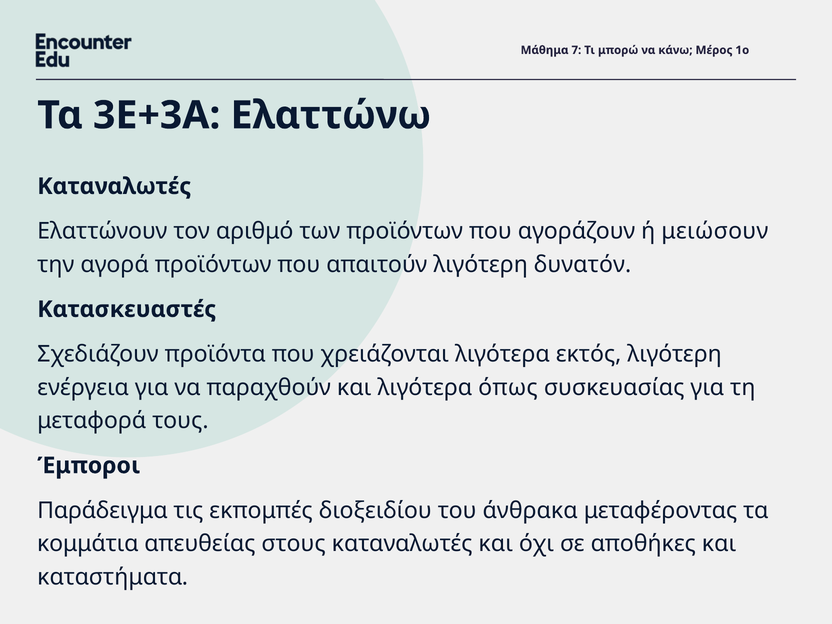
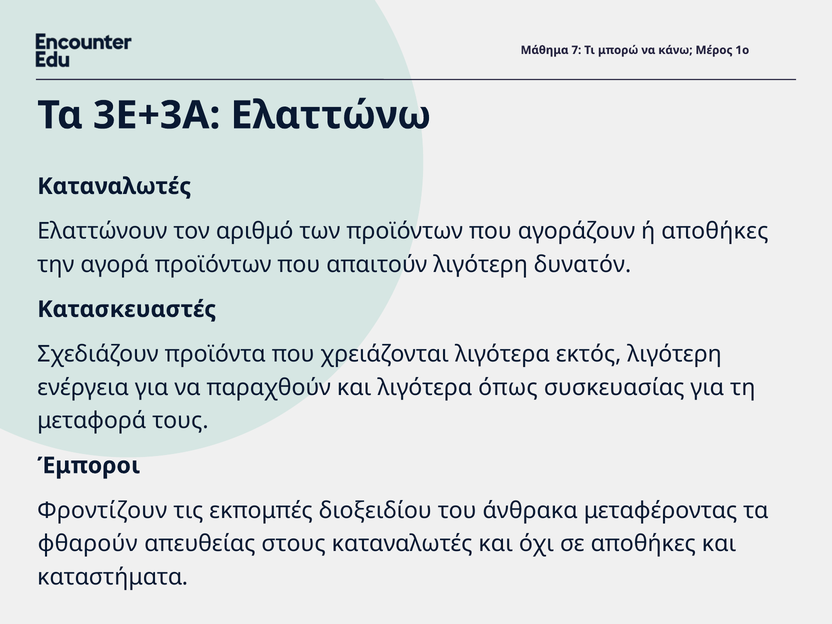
ή μειώσουν: μειώσουν -> αποθήκες
Παράδειγμα: Παράδειγμα -> Φροντίζουν
κομμάτια: κομμάτια -> φθαρούν
